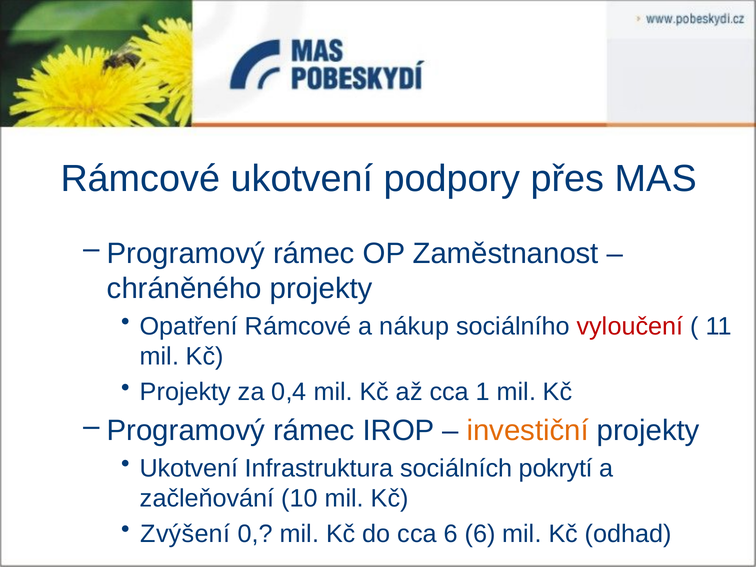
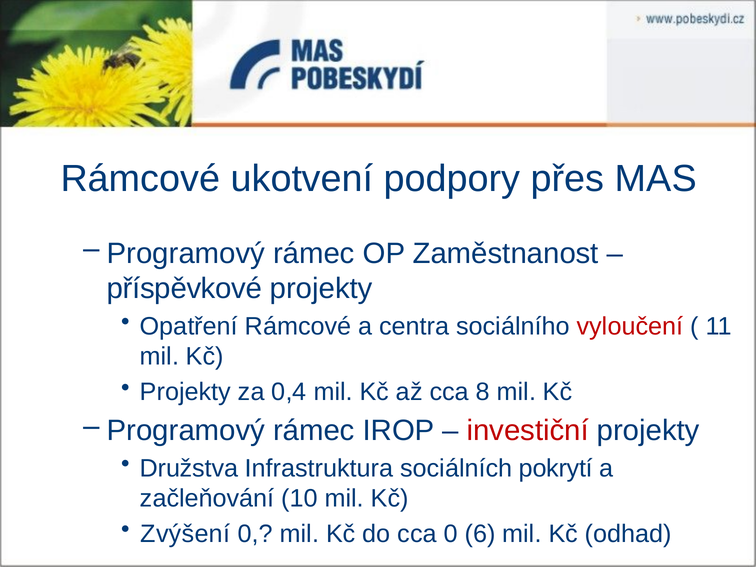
chráněného: chráněného -> příspěvkové
nákup: nákup -> centra
1: 1 -> 8
investiční colour: orange -> red
Ukotvení at (189, 468): Ukotvení -> Družstva
cca 6: 6 -> 0
